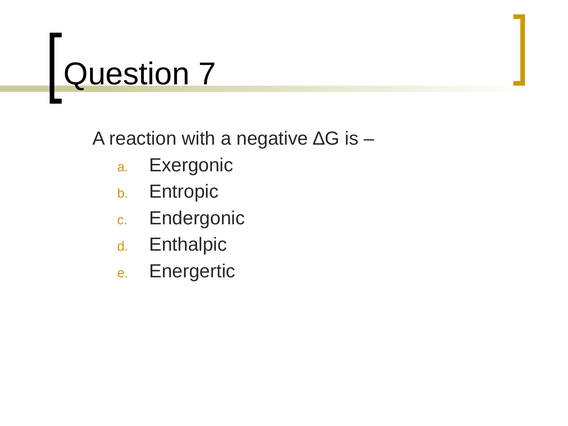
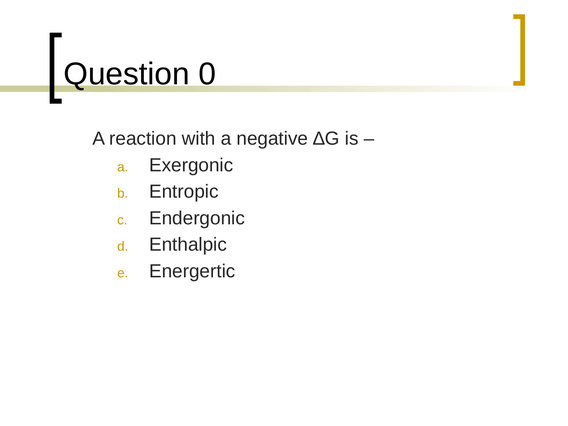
7: 7 -> 0
